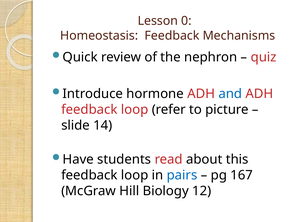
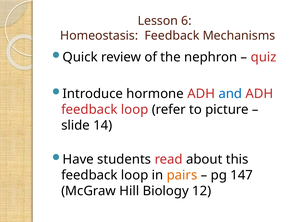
0: 0 -> 6
pairs colour: blue -> orange
167: 167 -> 147
